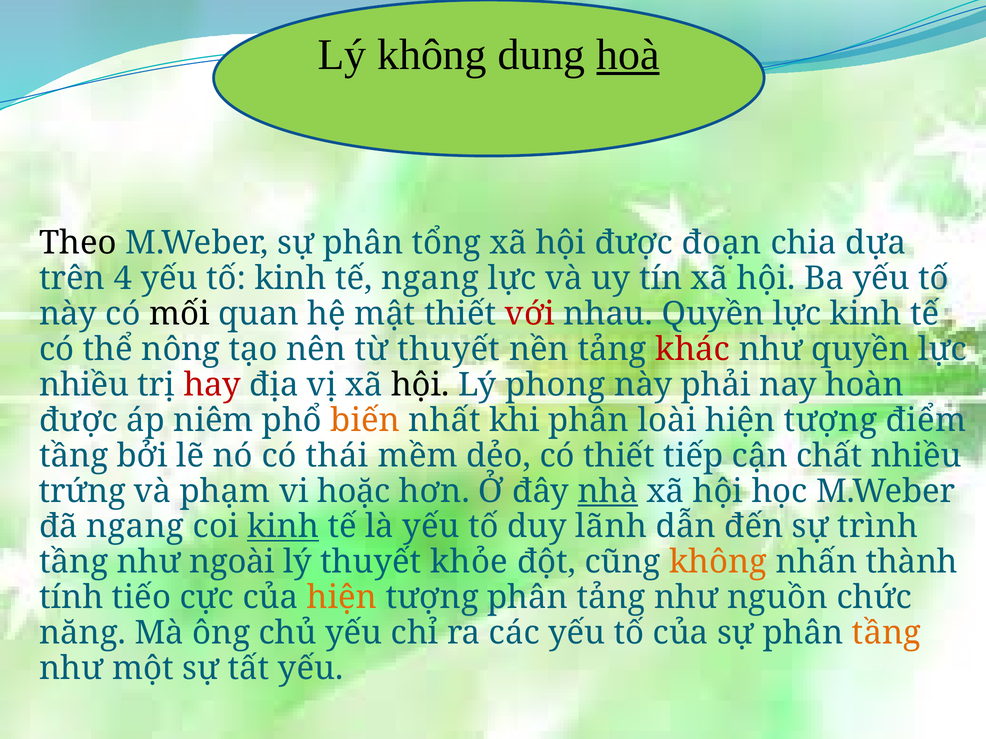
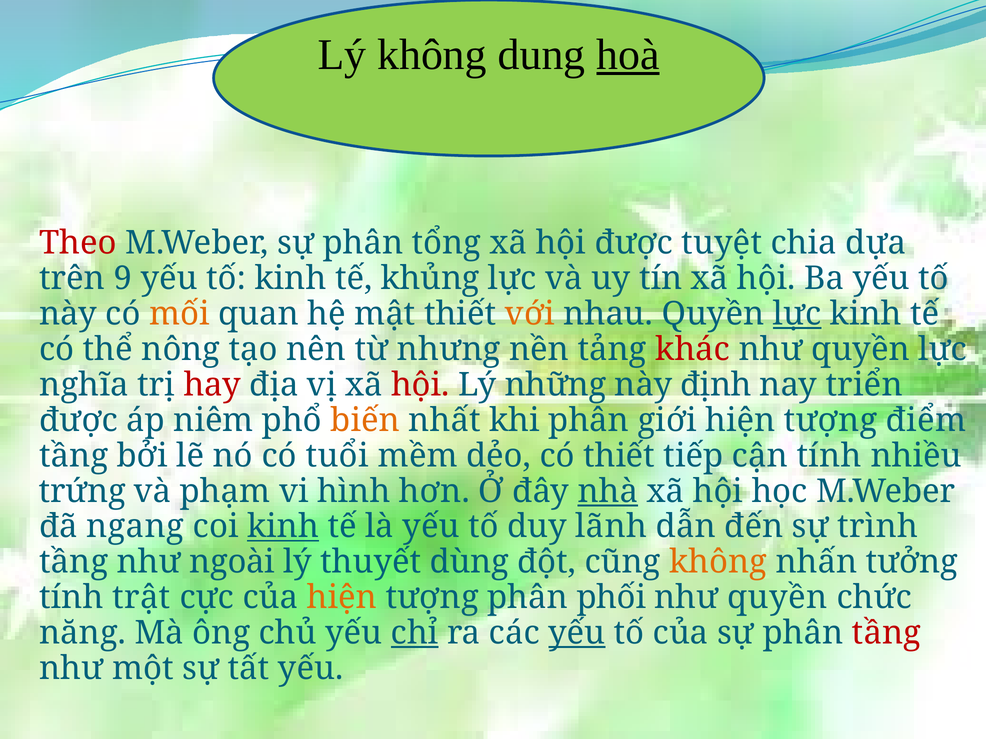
Theo colour: black -> red
đoạn: đoạn -> tuyệt
4: 4 -> 9
tế ngang: ngang -> khủng
mối colour: black -> orange
với colour: red -> orange
lực at (797, 314) underline: none -> present
từ thuyết: thuyết -> nhưng
nhiều at (84, 385): nhiều -> nghĩa
hội at (420, 385) colour: black -> red
phong: phong -> những
phải: phải -> định
hoàn: hoàn -> triển
loài: loài -> giới
thái: thái -> tuổi
cận chất: chất -> tính
hoặc: hoặc -> hình
khỏe: khỏe -> dùng
thành: thành -> tưởng
tiếo: tiếo -> trật
phân tảng: tảng -> phối
nguồn at (777, 598): nguồn -> quyền
chỉ underline: none -> present
yếu at (577, 633) underline: none -> present
tầng at (886, 633) colour: orange -> red
